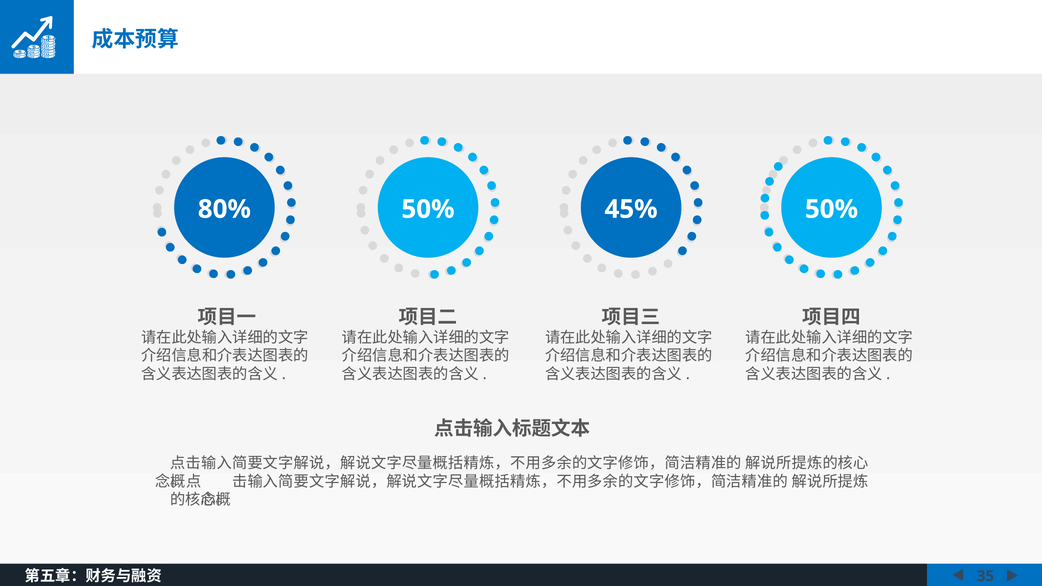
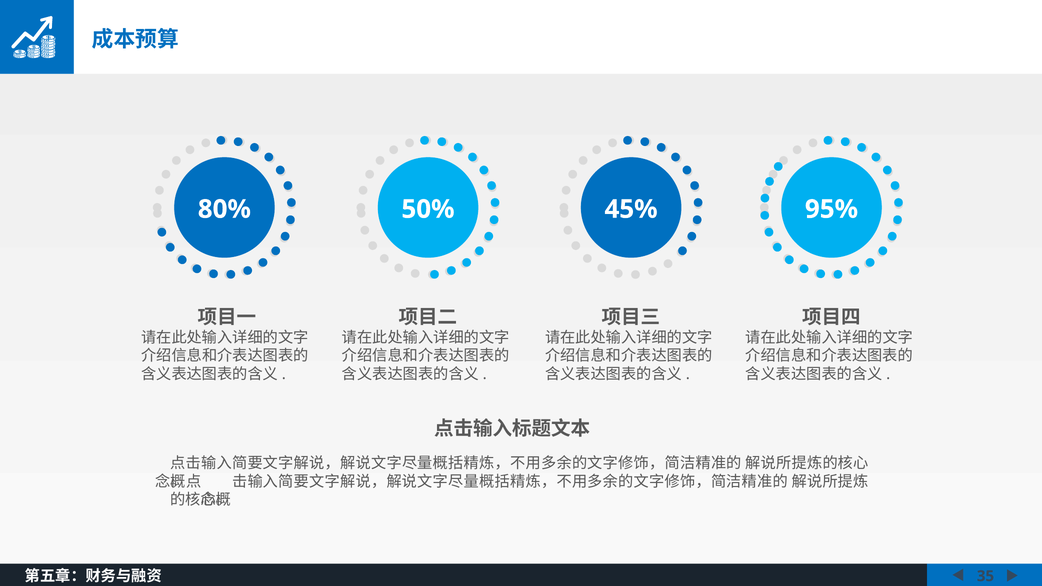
50% at (831, 209): 50% -> 95%
